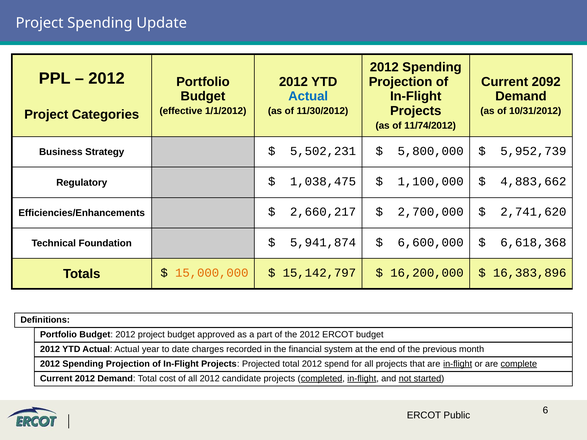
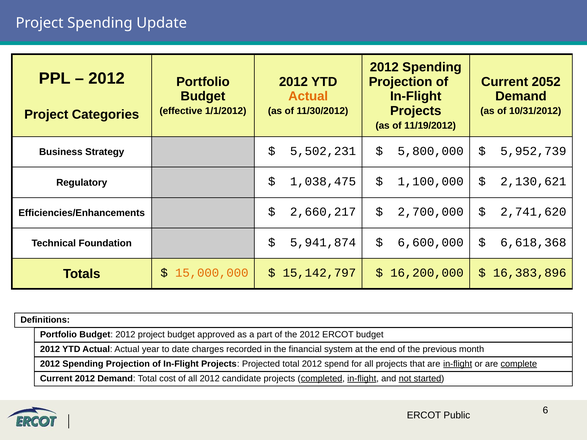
2092: 2092 -> 2052
Actual at (308, 96) colour: blue -> orange
11/74/2012: 11/74/2012 -> 11/19/2012
4,883,662: 4,883,662 -> 2,130,621
